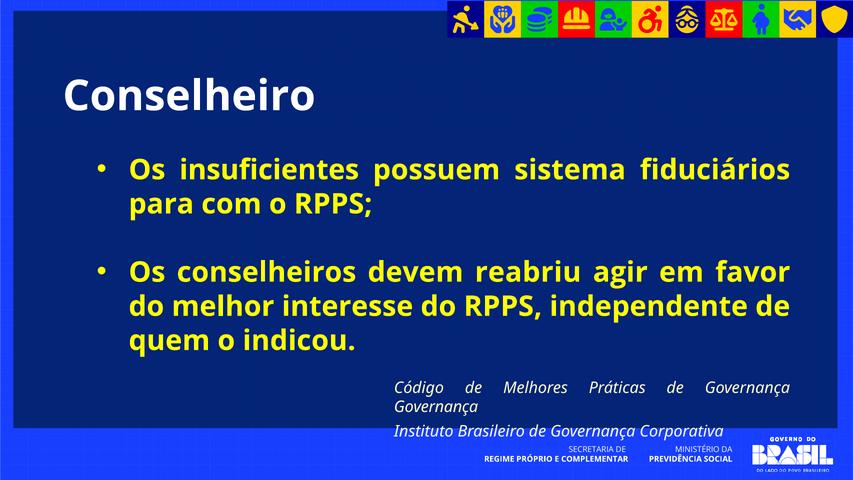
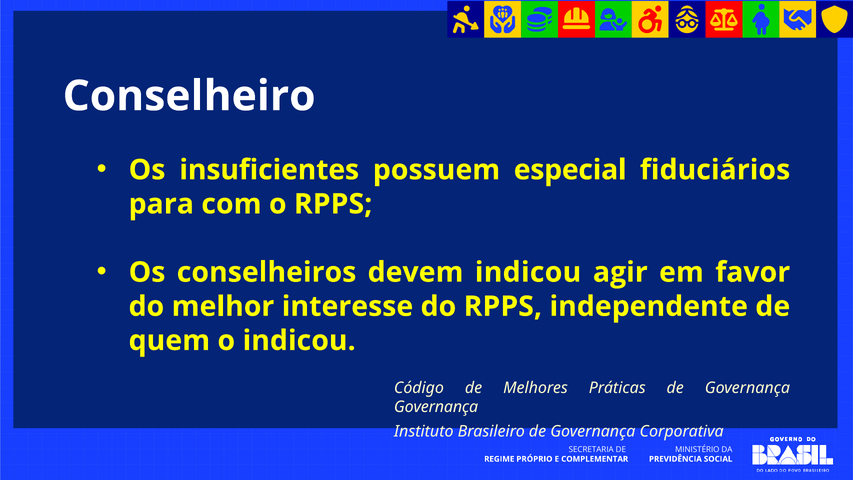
sistema: sistema -> especial
devem reabriu: reabriu -> indicou
